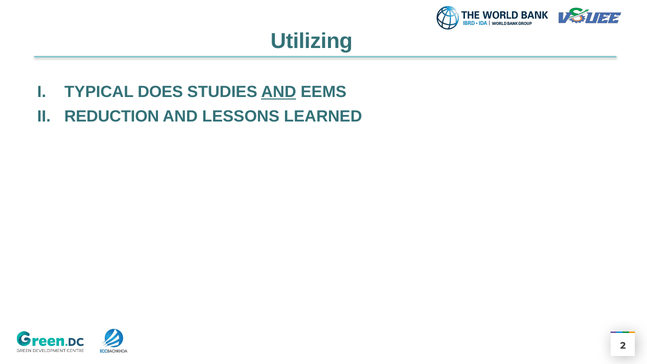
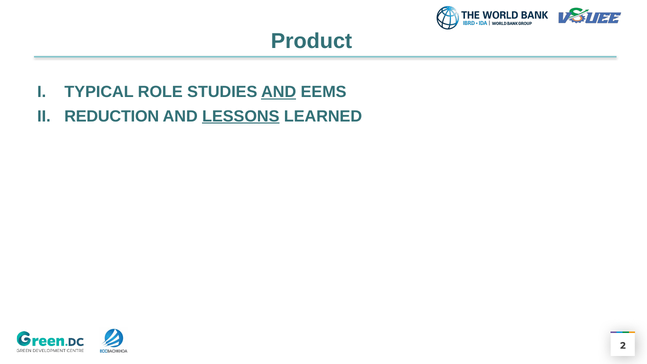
Utilizing: Utilizing -> Product
DOES: DOES -> ROLE
LESSONS underline: none -> present
